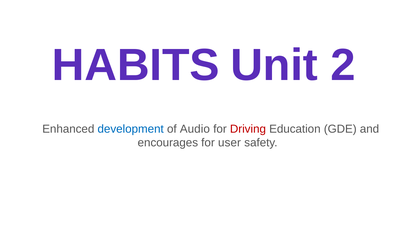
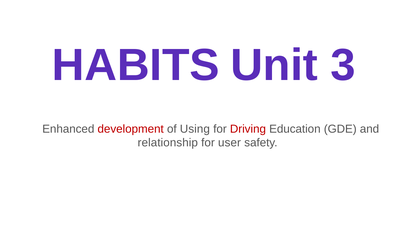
2: 2 -> 3
development colour: blue -> red
Audio: Audio -> Using
encourages: encourages -> relationship
